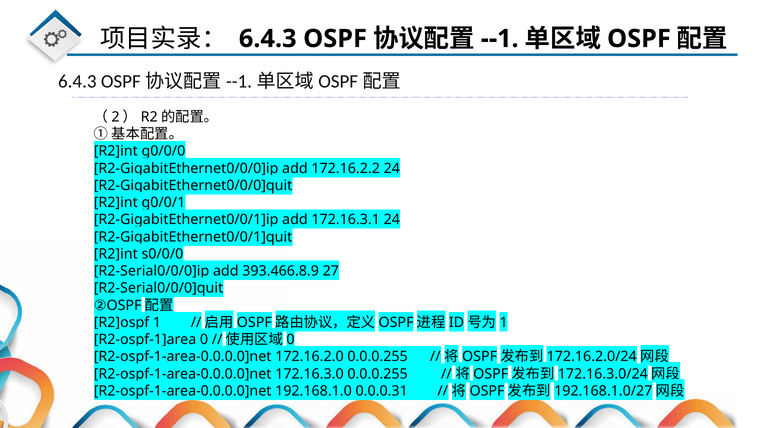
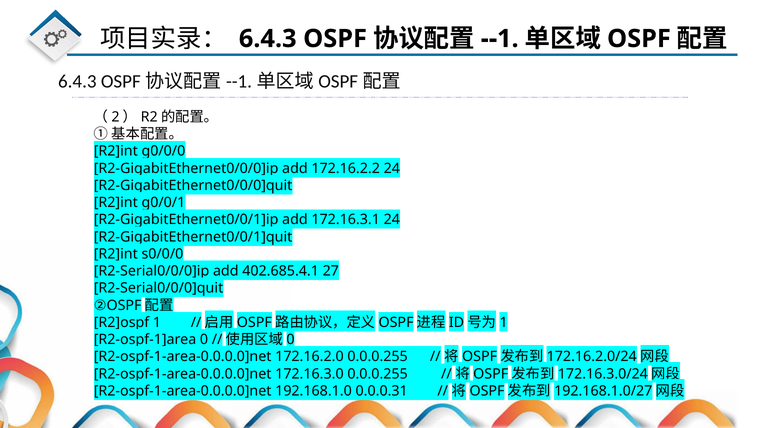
393.466.8.9: 393.466.8.9 -> 402.685.4.1
